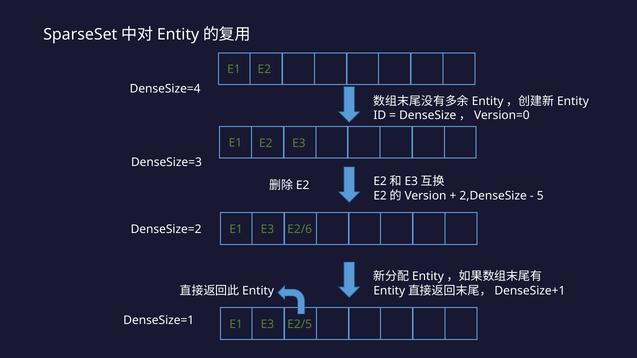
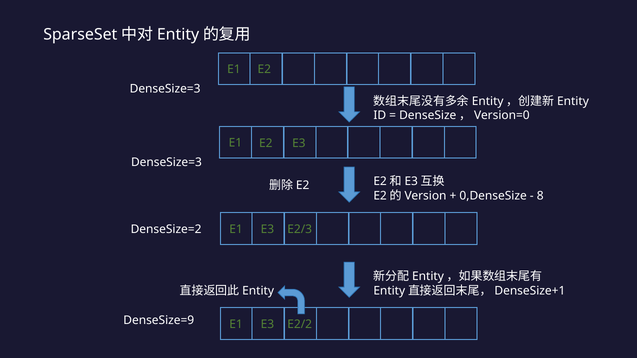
DenseSize=4 at (165, 89): DenseSize=4 -> DenseSize=3
2,DenseSize: 2,DenseSize -> 0,DenseSize
5: 5 -> 8
E2/6: E2/6 -> E2/3
DenseSize=1: DenseSize=1 -> DenseSize=9
E2/5: E2/5 -> E2/2
